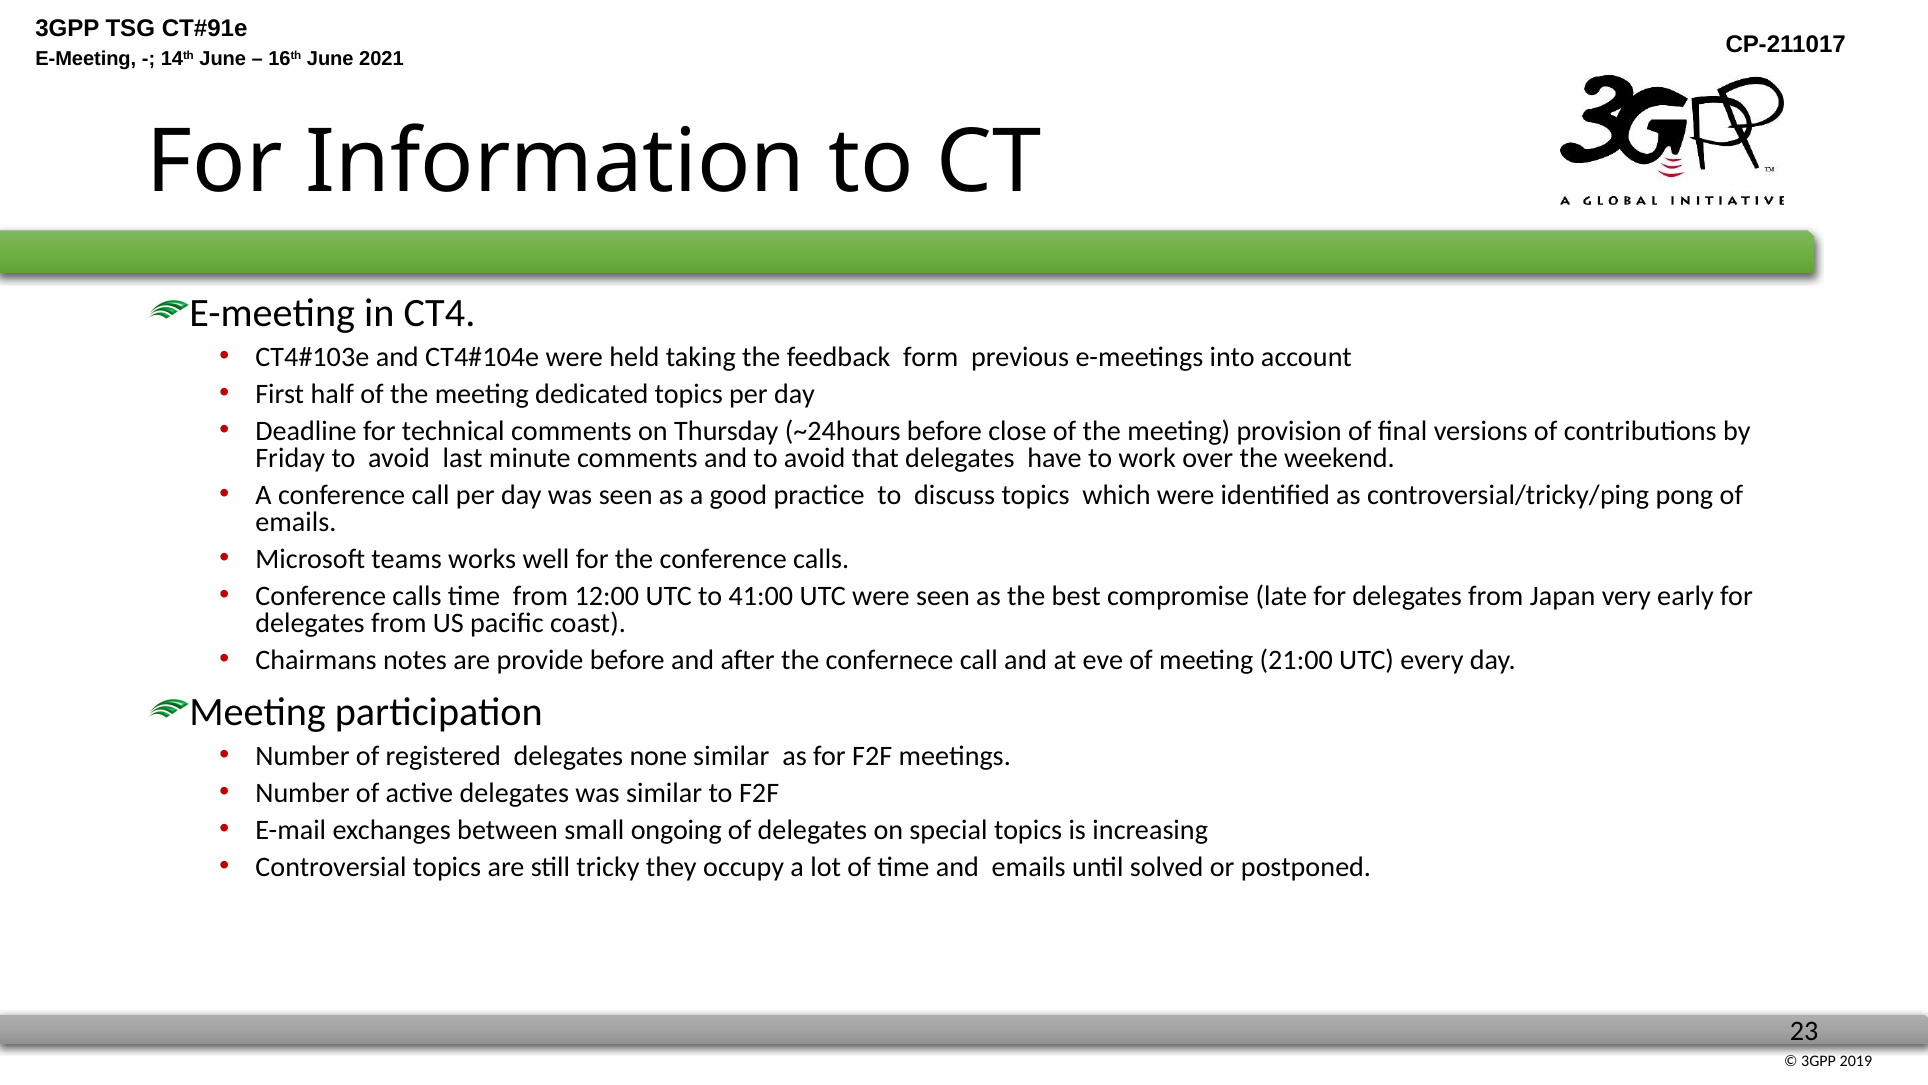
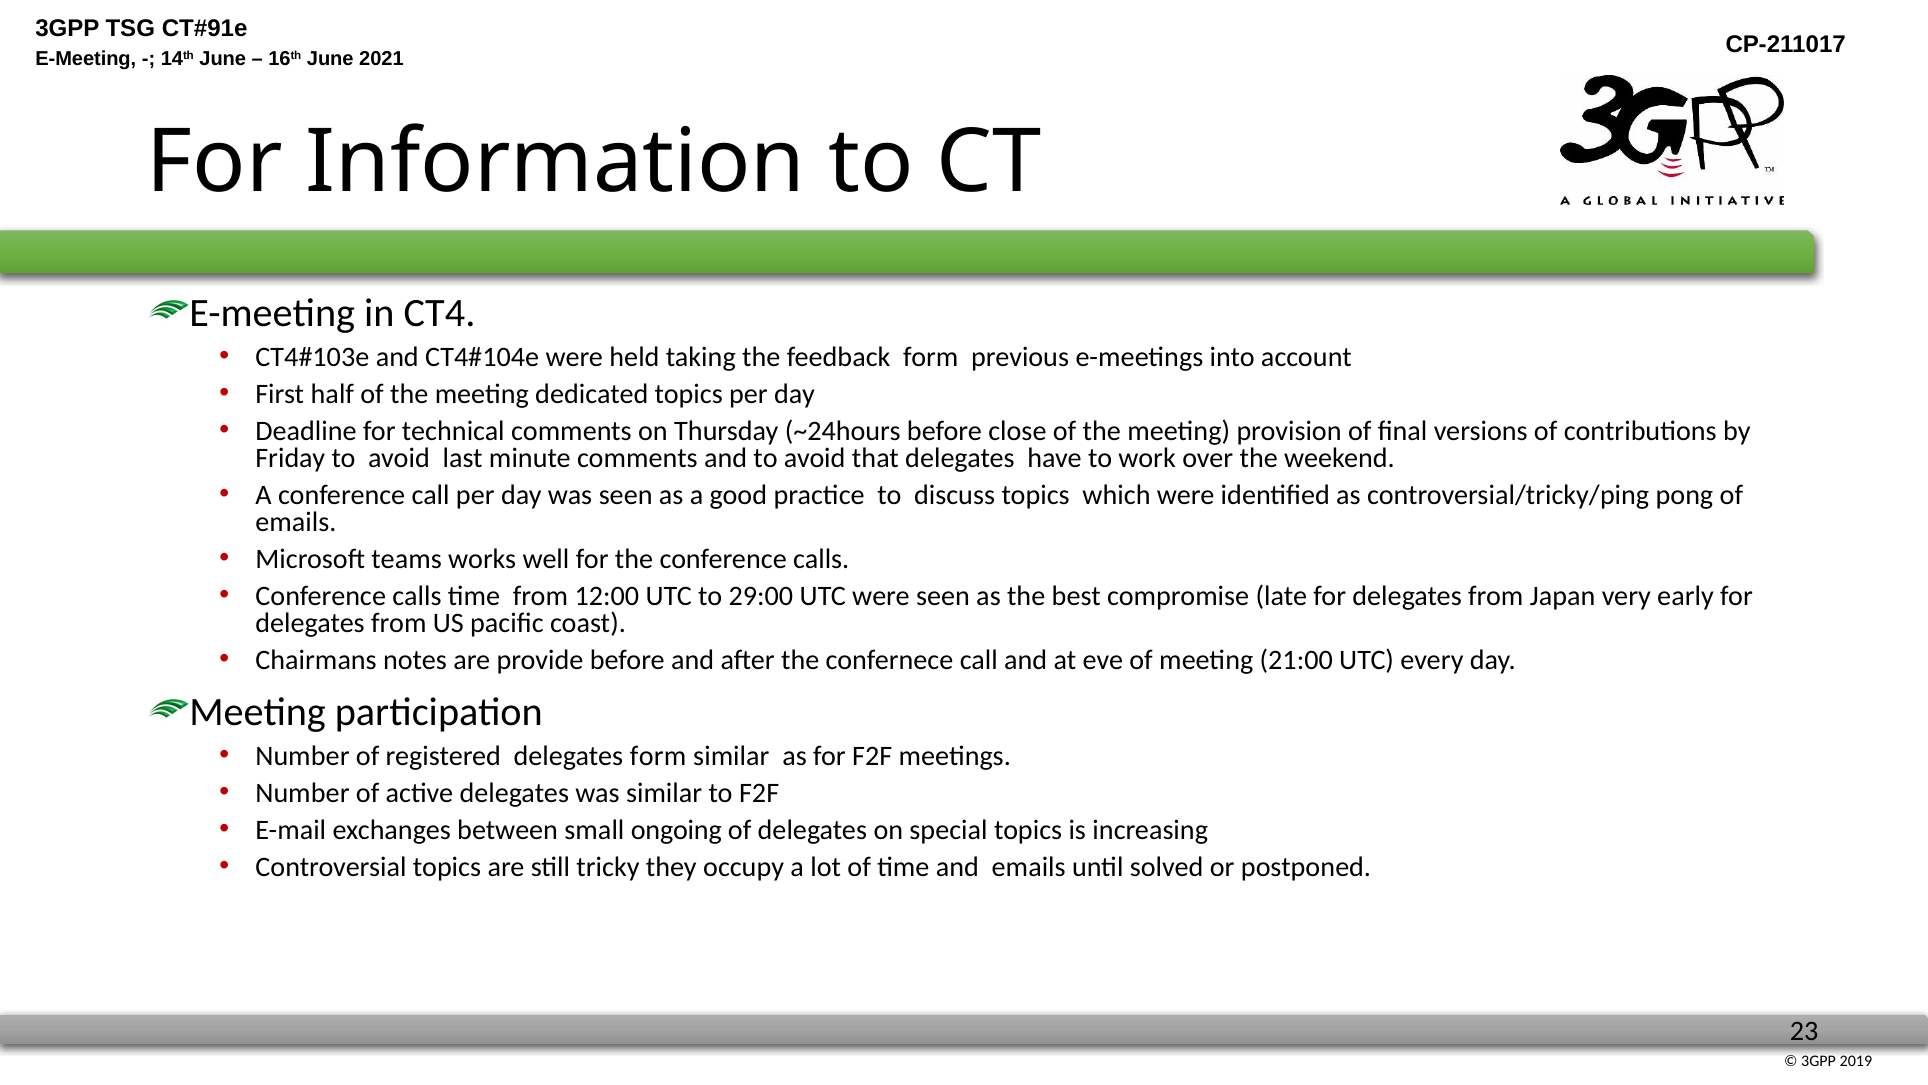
41:00: 41:00 -> 29:00
delegates none: none -> form
